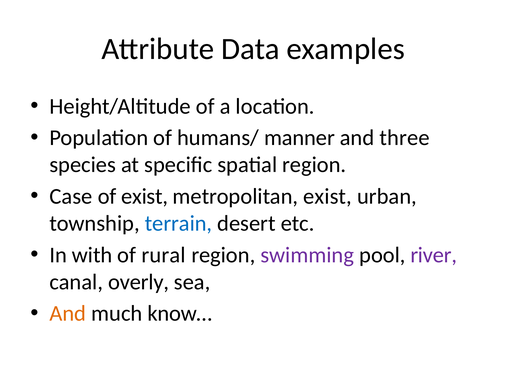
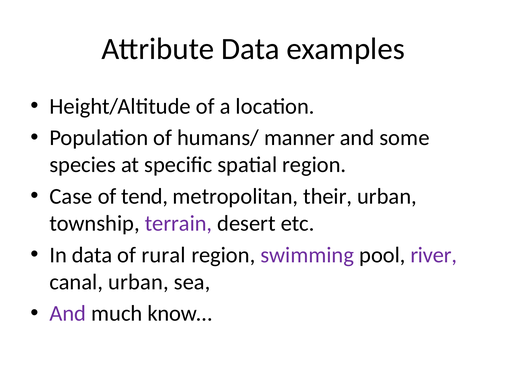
three: three -> some
of exist: exist -> tend
metropolitan exist: exist -> their
terrain colour: blue -> purple
In with: with -> data
canal overly: overly -> urban
And at (68, 314) colour: orange -> purple
